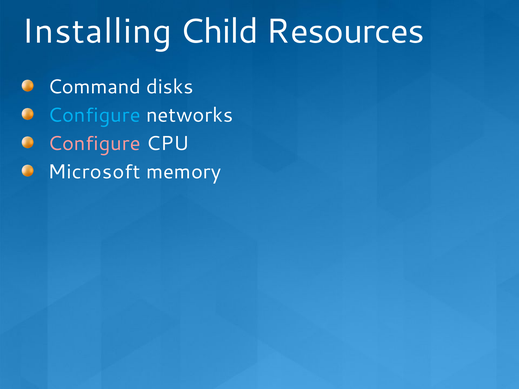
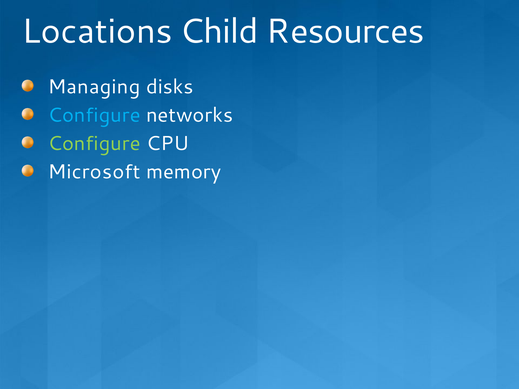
Installing: Installing -> Locations
Command: Command -> Managing
Configure at (94, 144) colour: pink -> light green
